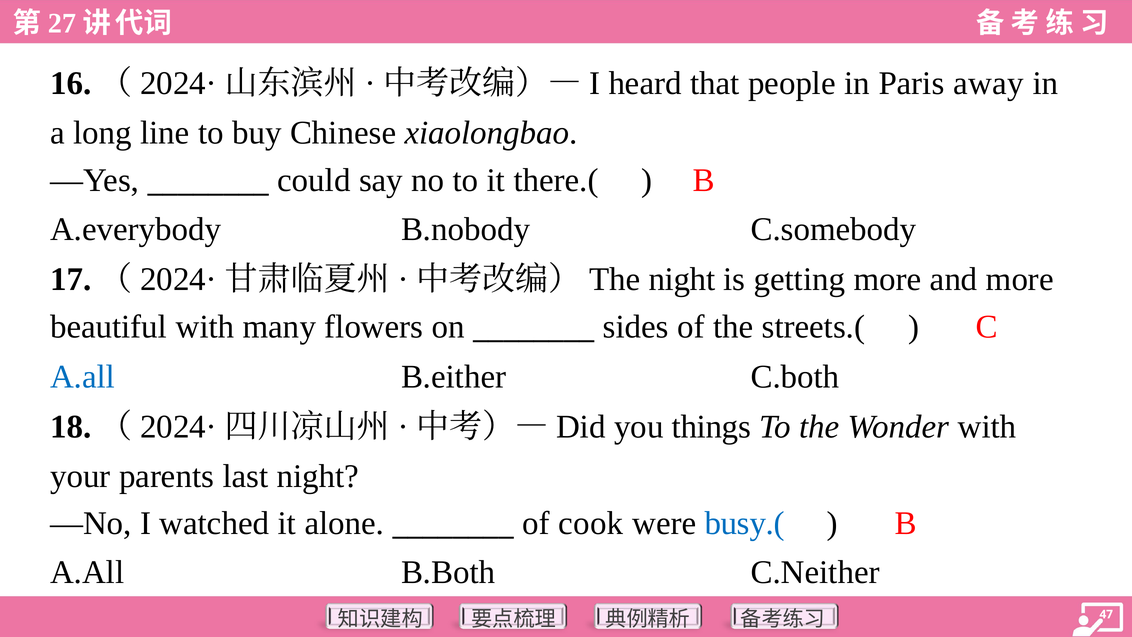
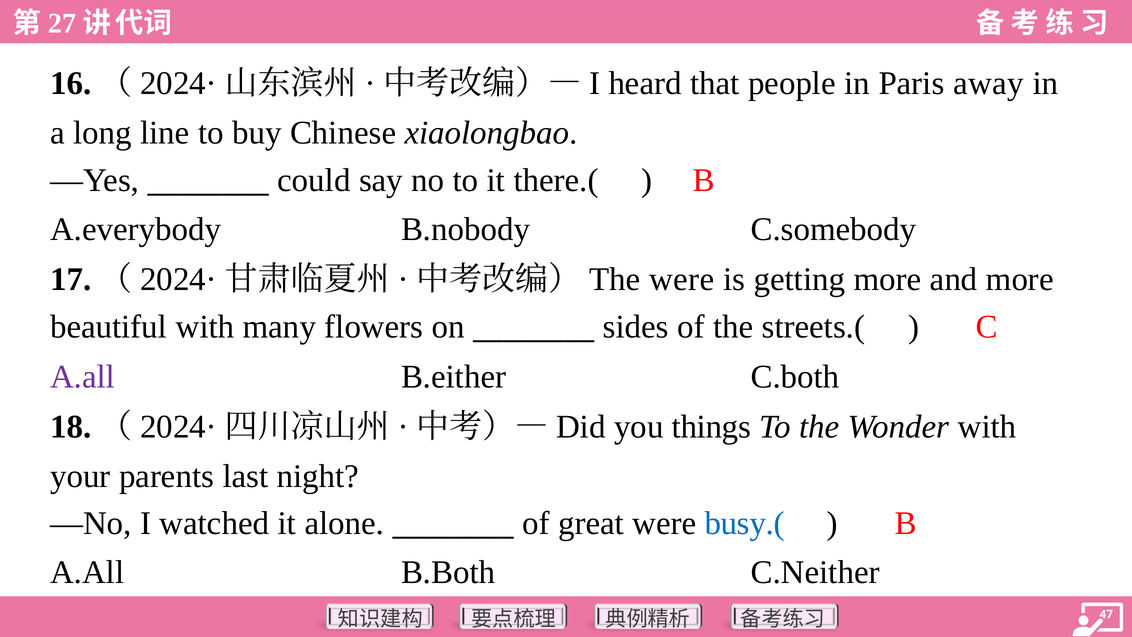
night at (682, 279): night -> were
A.all at (83, 376) colour: blue -> purple
cook: cook -> great
